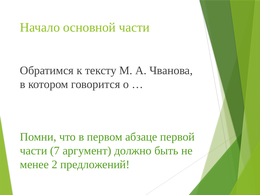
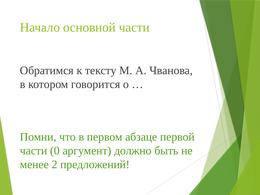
7: 7 -> 0
